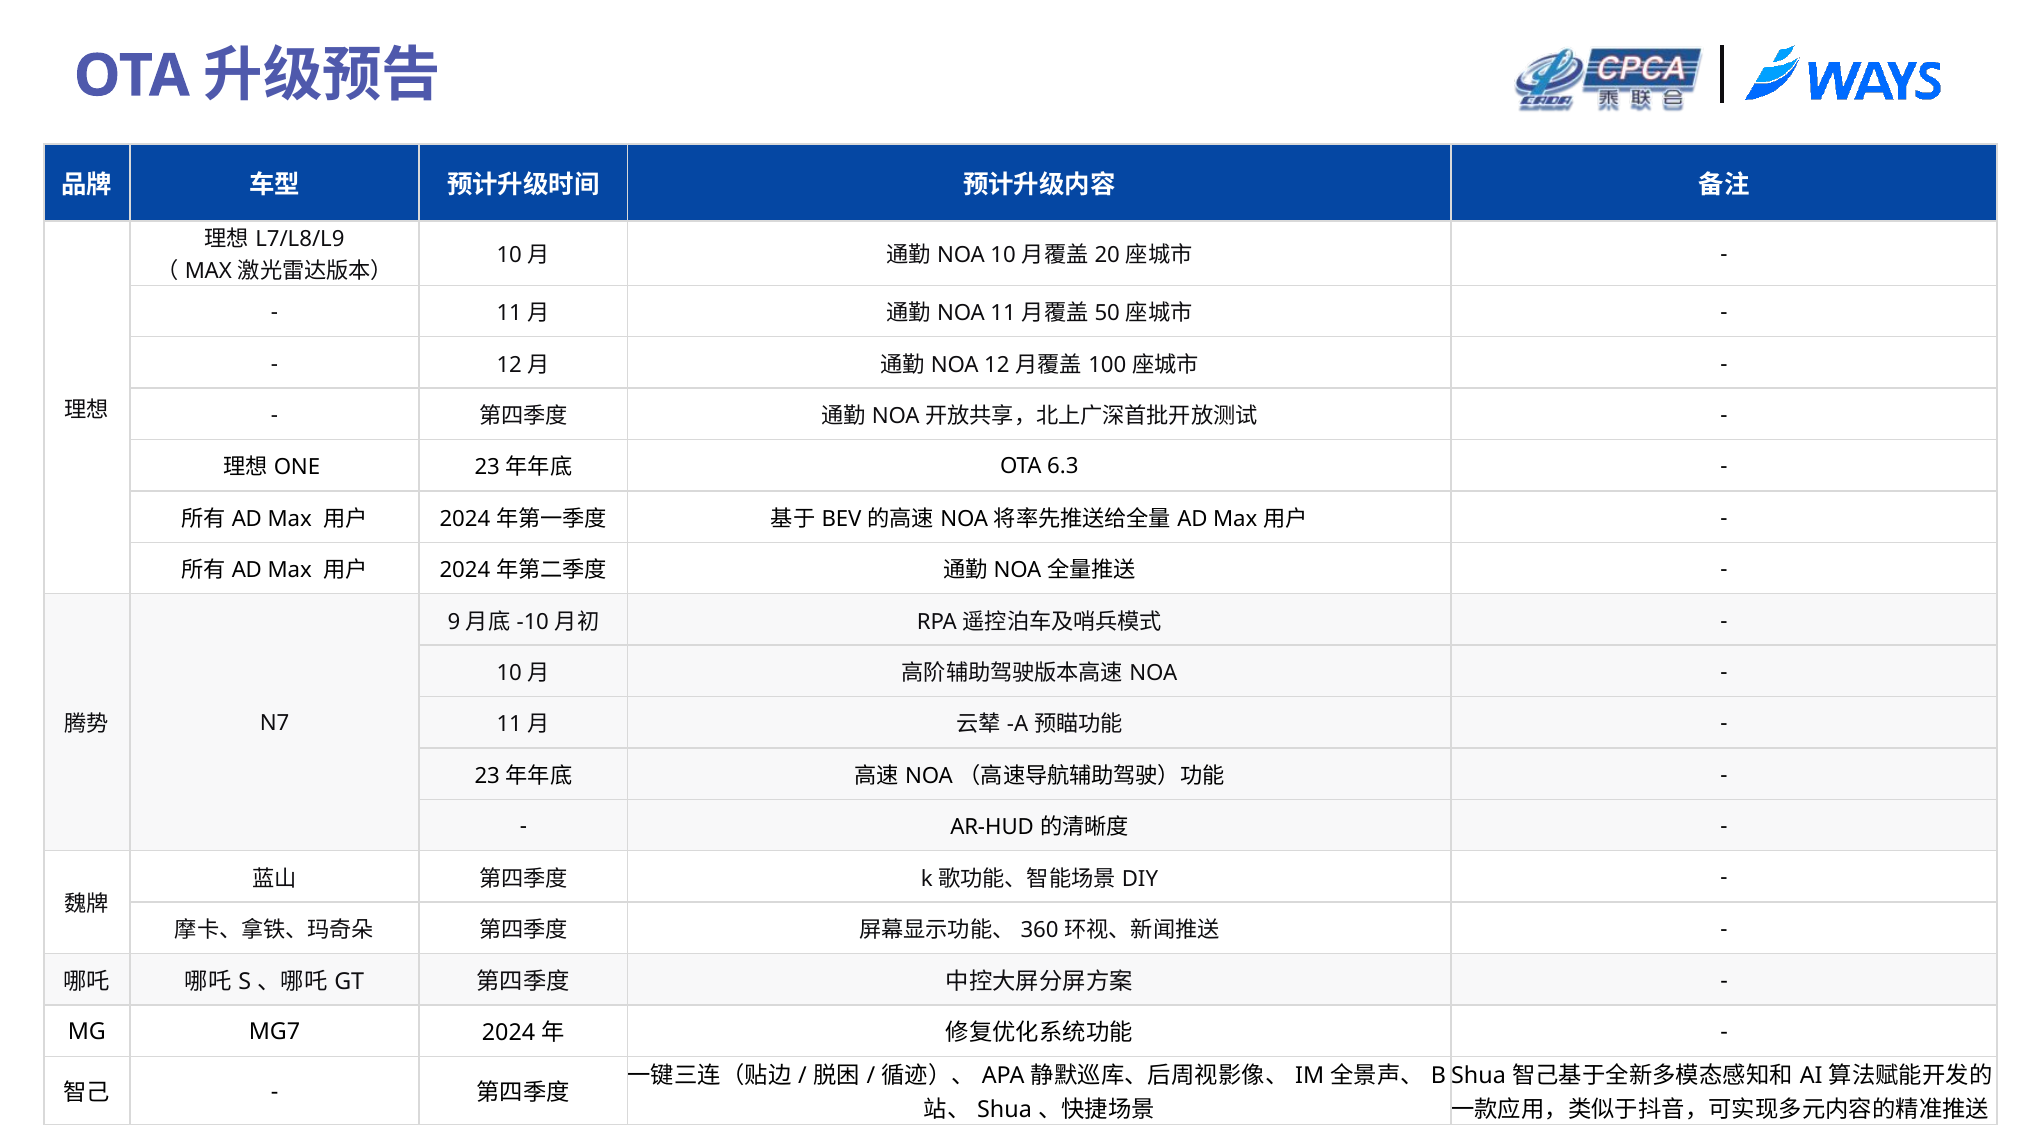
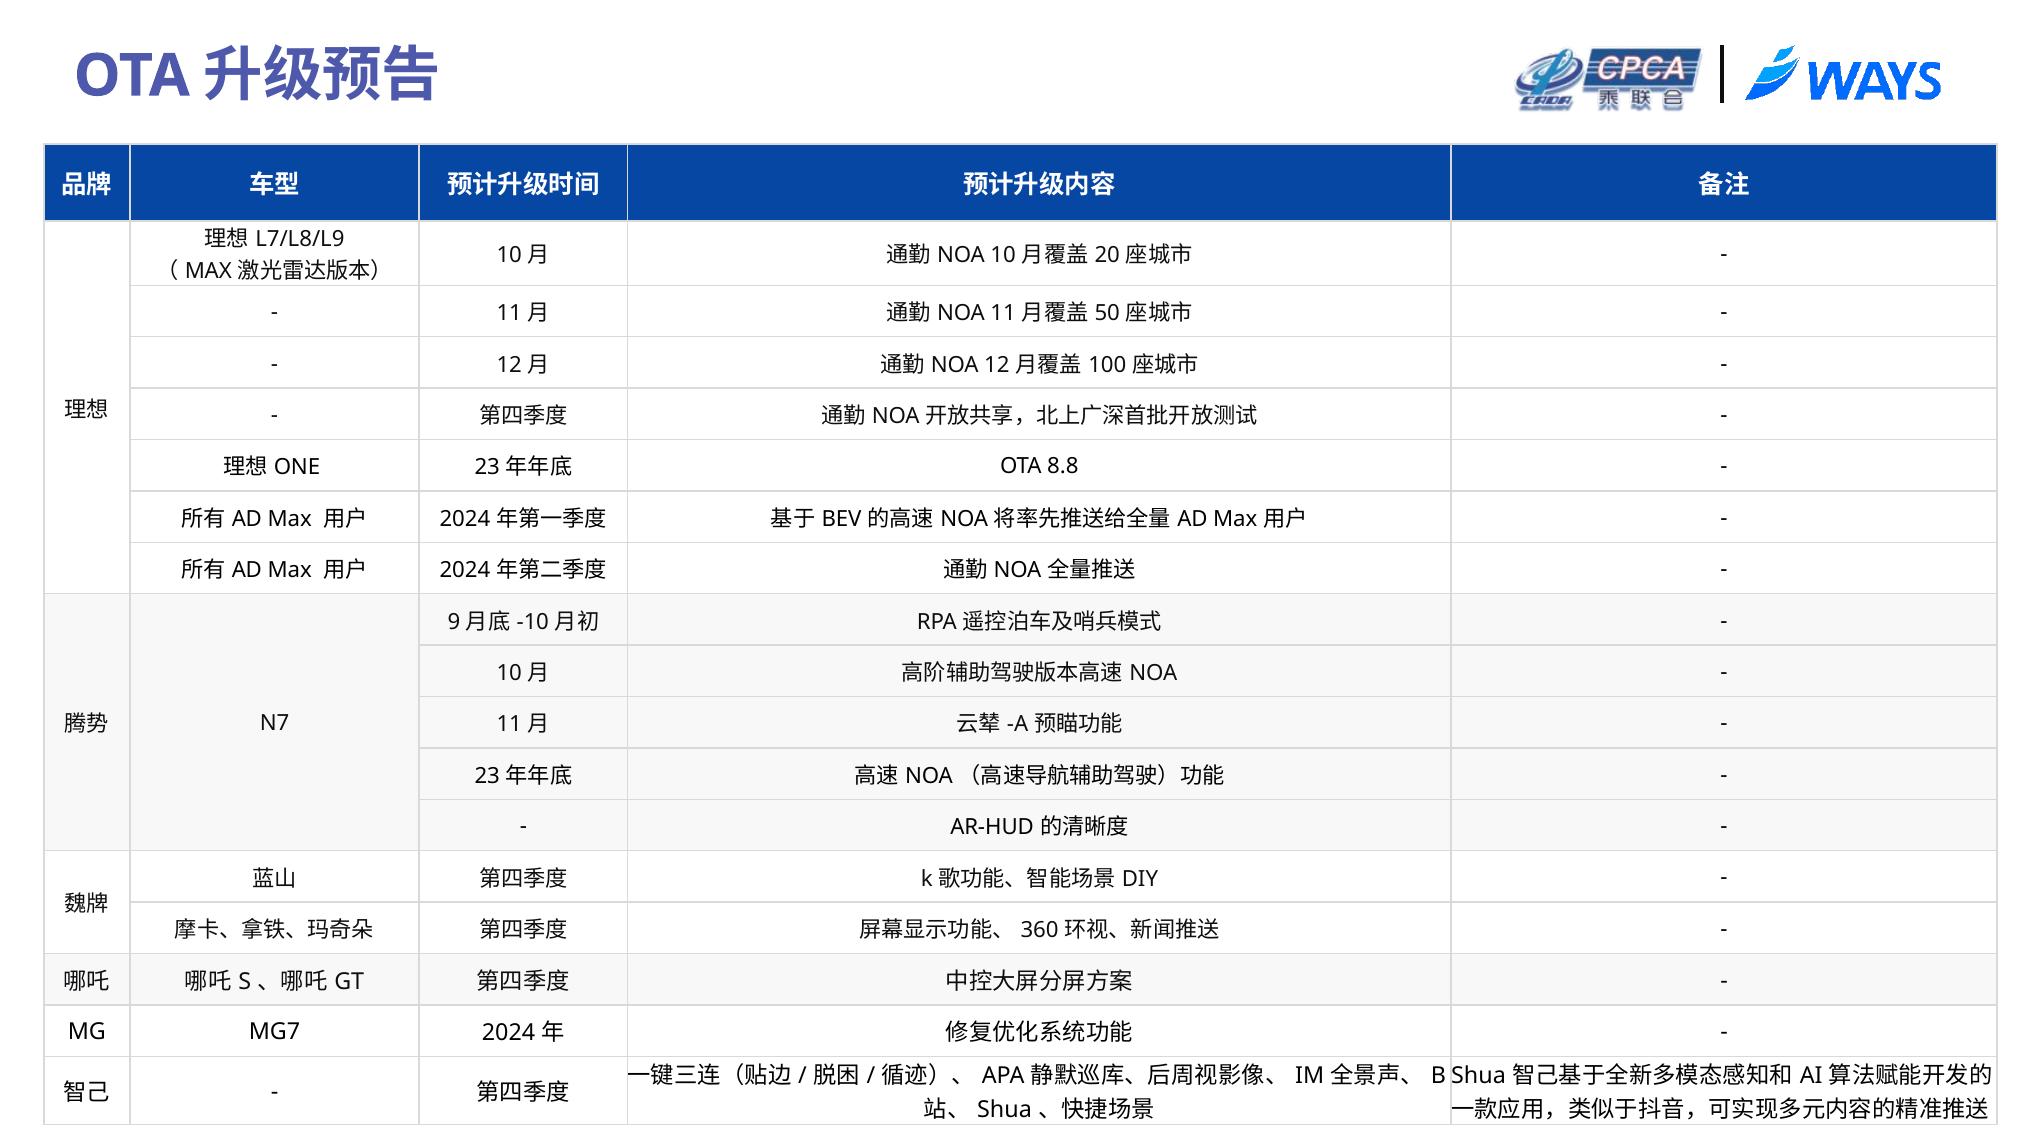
6.3: 6.3 -> 8.8
